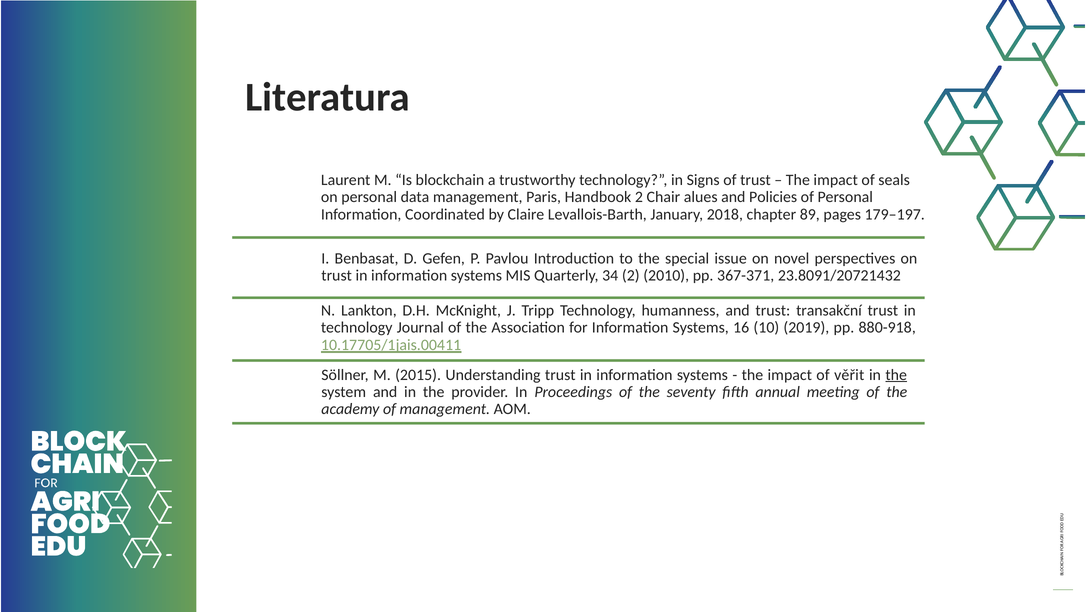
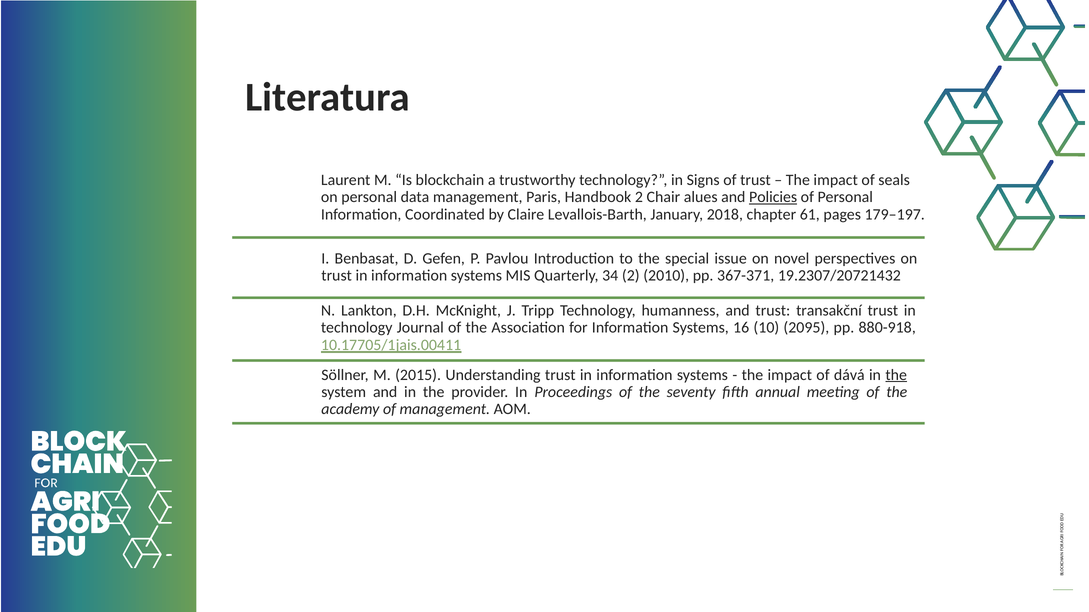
Policies underline: none -> present
89: 89 -> 61
23.8091/20721432: 23.8091/20721432 -> 19.2307/20721432
2019: 2019 -> 2095
věřit: věřit -> dává
